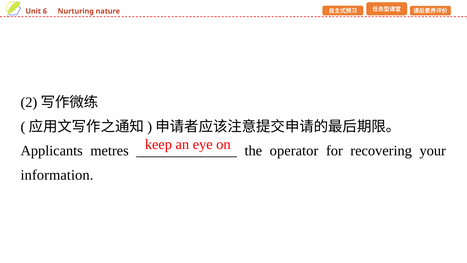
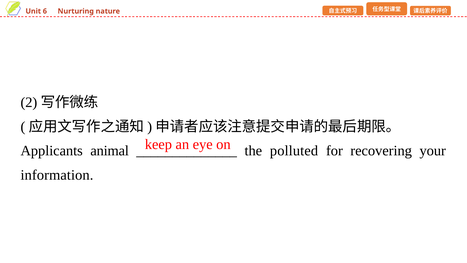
metres: metres -> animal
operator: operator -> polluted
